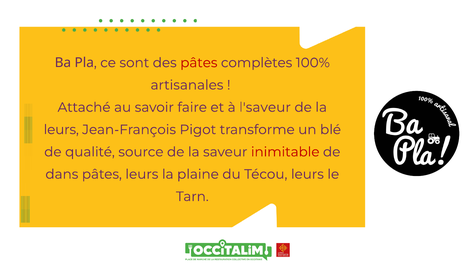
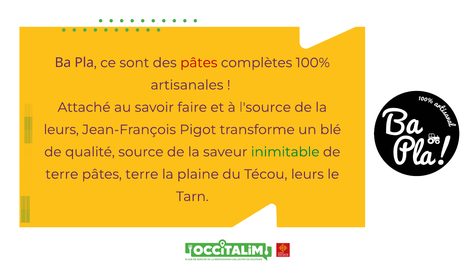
l'saveur: l'saveur -> l'source
inimitable colour: red -> green
dans at (62, 174): dans -> terre
pâtes leurs: leurs -> terre
